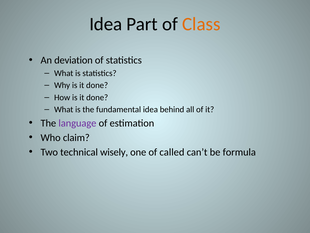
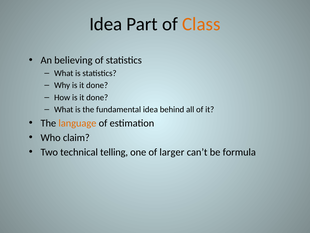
deviation: deviation -> believing
language colour: purple -> orange
wisely: wisely -> telling
called: called -> larger
